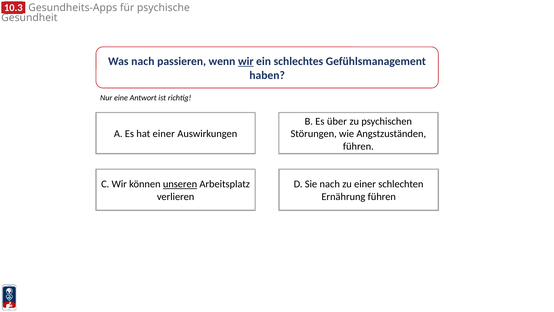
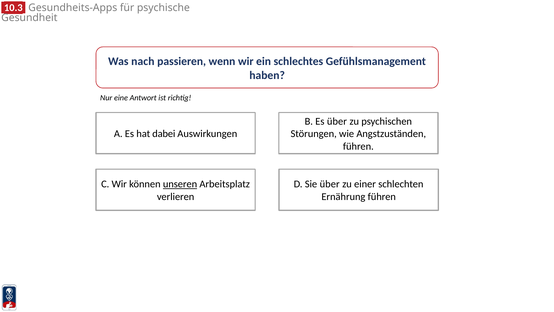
wir at (246, 61) underline: present -> none
hat einer: einer -> dabei
Sie nach: nach -> über
